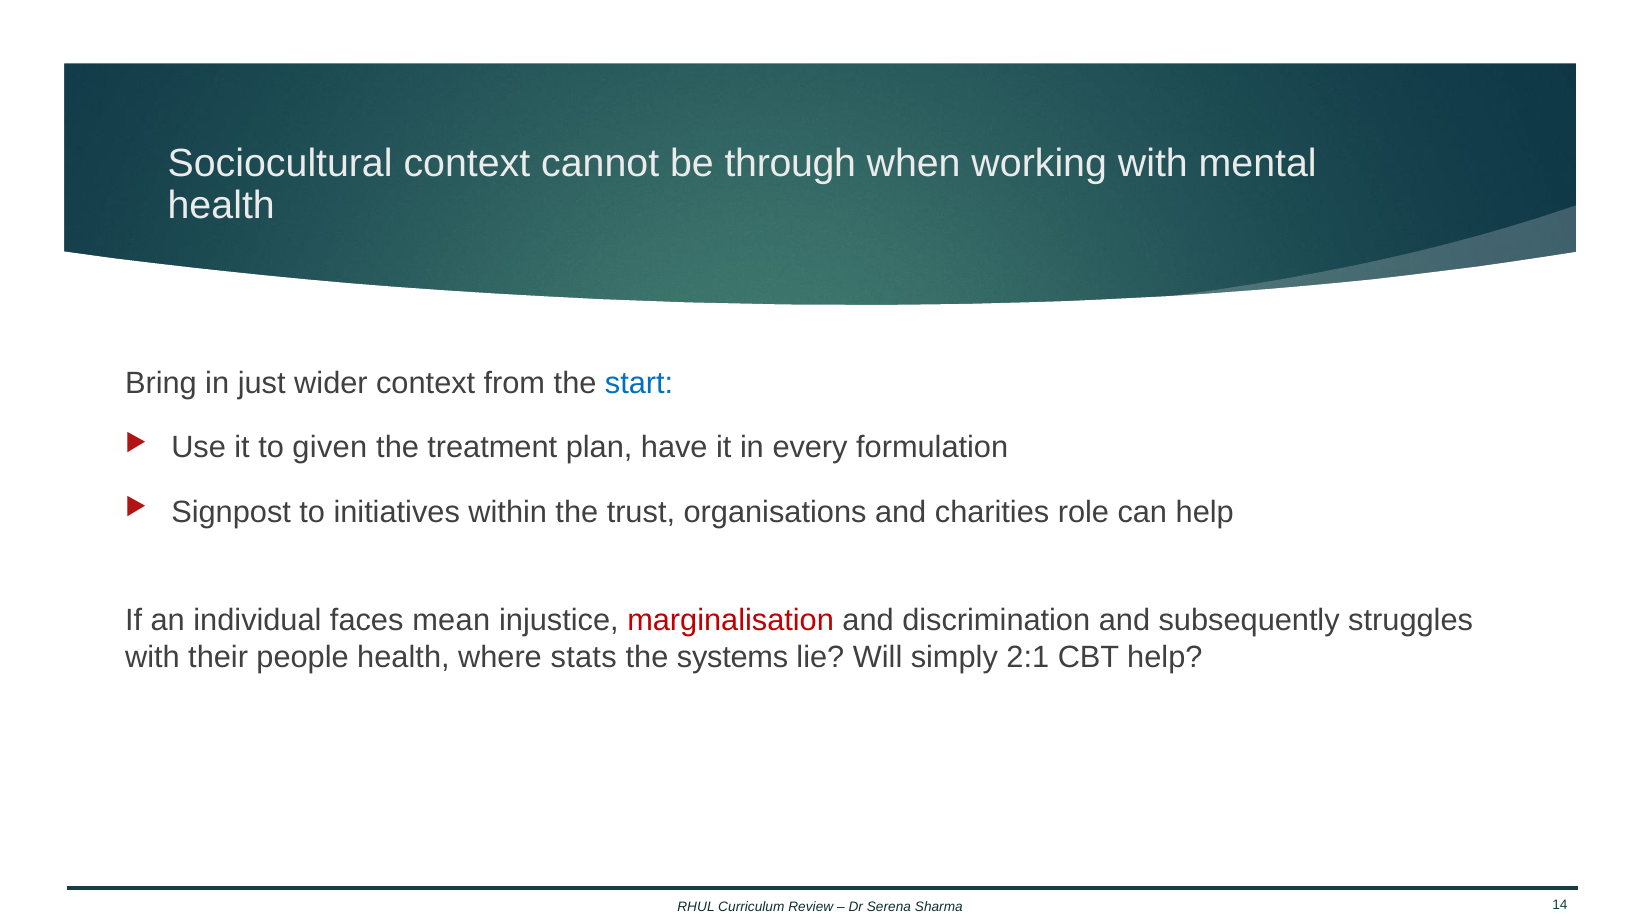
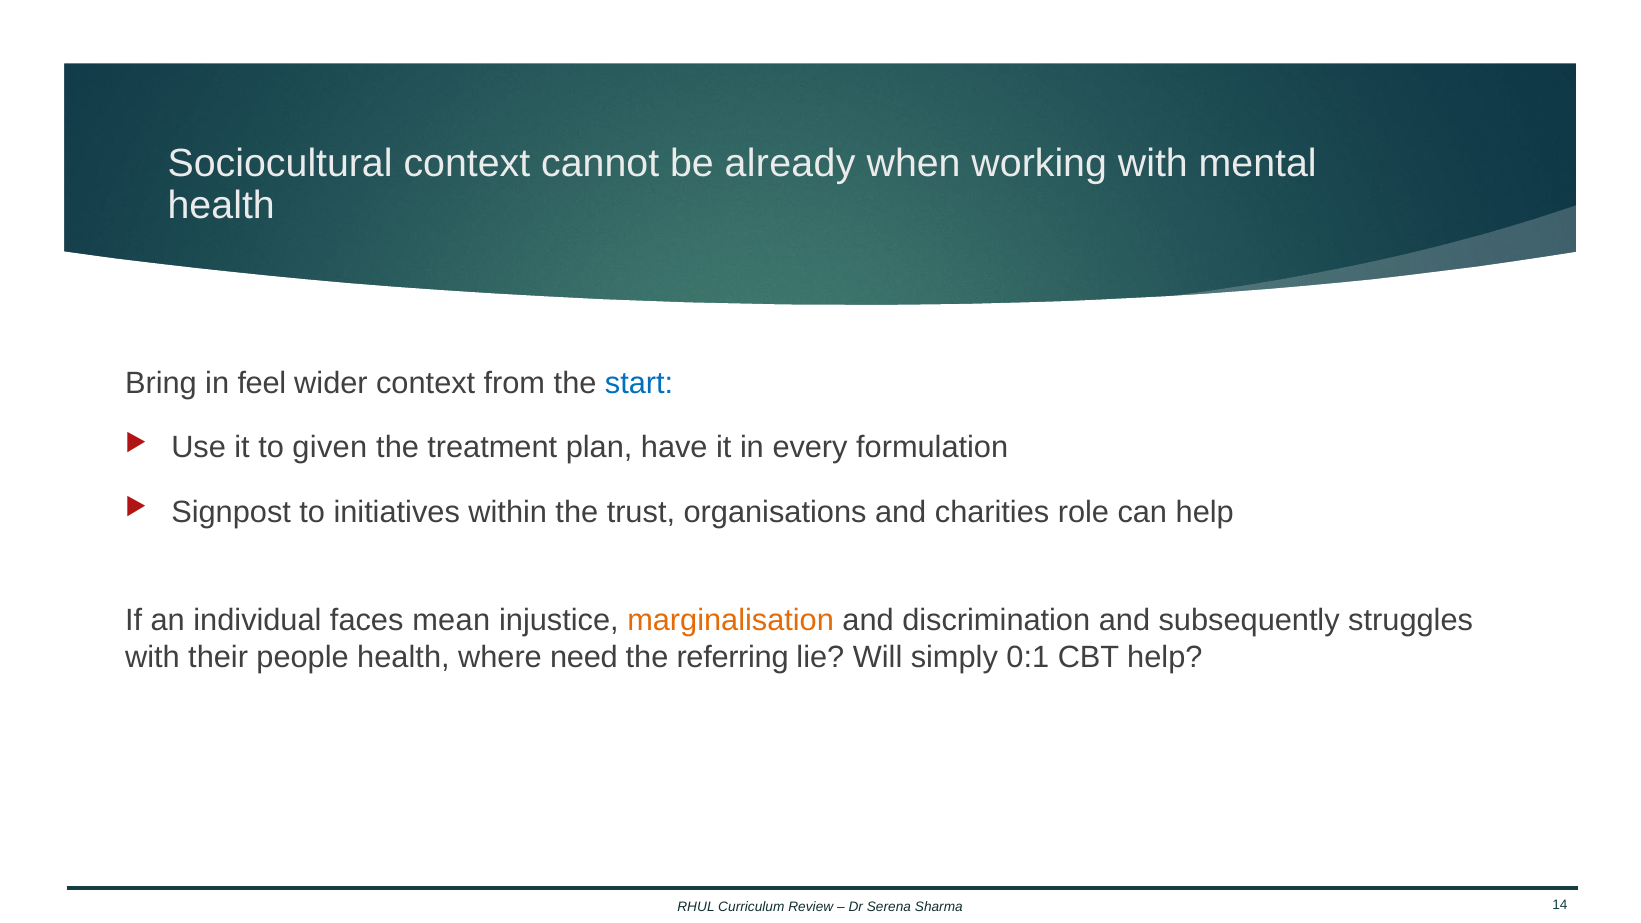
through: through -> already
just: just -> feel
marginalisation colour: red -> orange
stats: stats -> need
systems: systems -> referring
2:1: 2:1 -> 0:1
